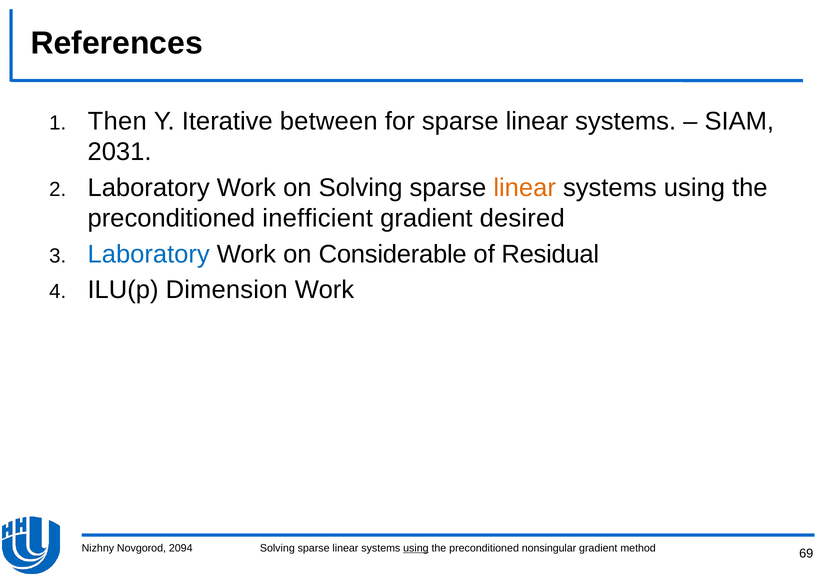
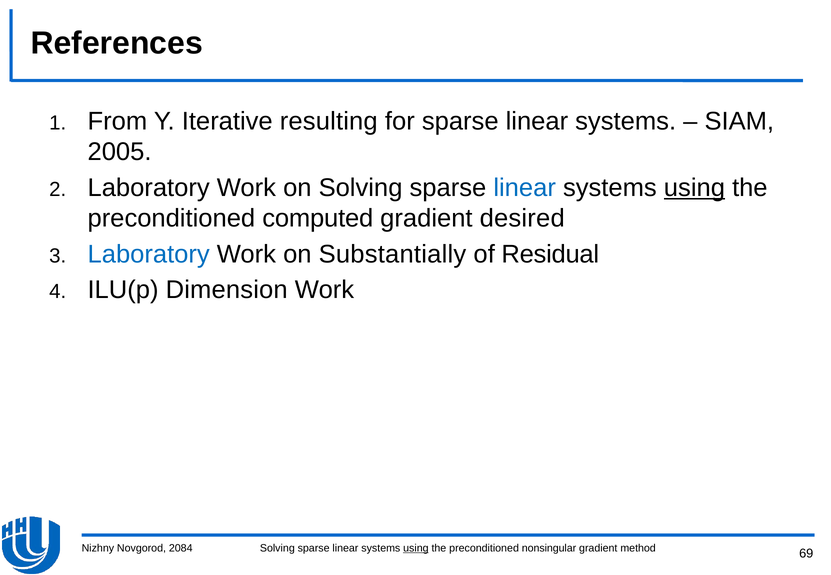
Then: Then -> From
between: between -> resulting
2031: 2031 -> 2005
linear at (525, 188) colour: orange -> blue
using at (694, 188) underline: none -> present
inefficient: inefficient -> computed
Considerable: Considerable -> Substantially
2094: 2094 -> 2084
